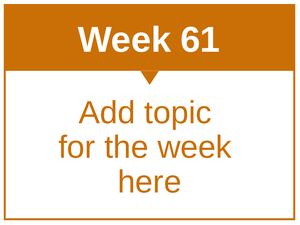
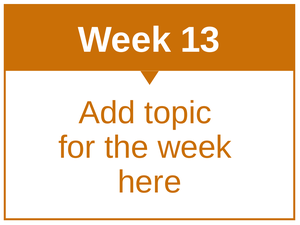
61: 61 -> 13
